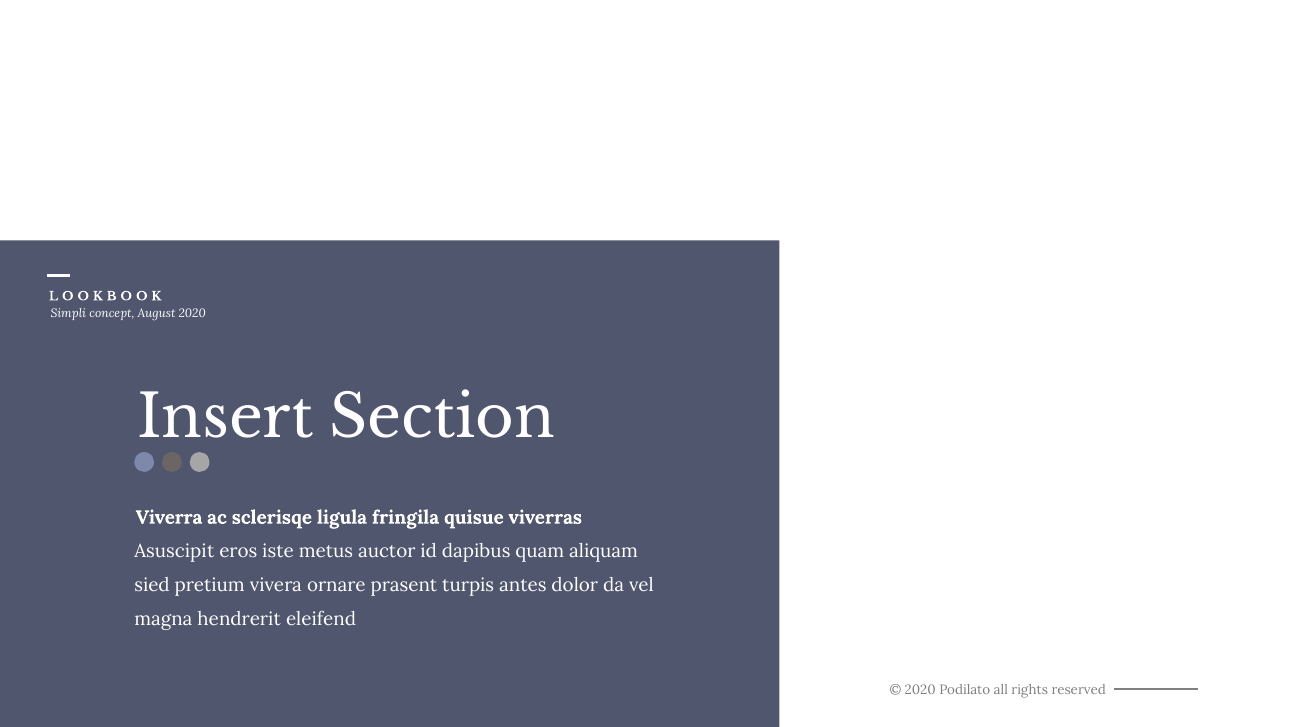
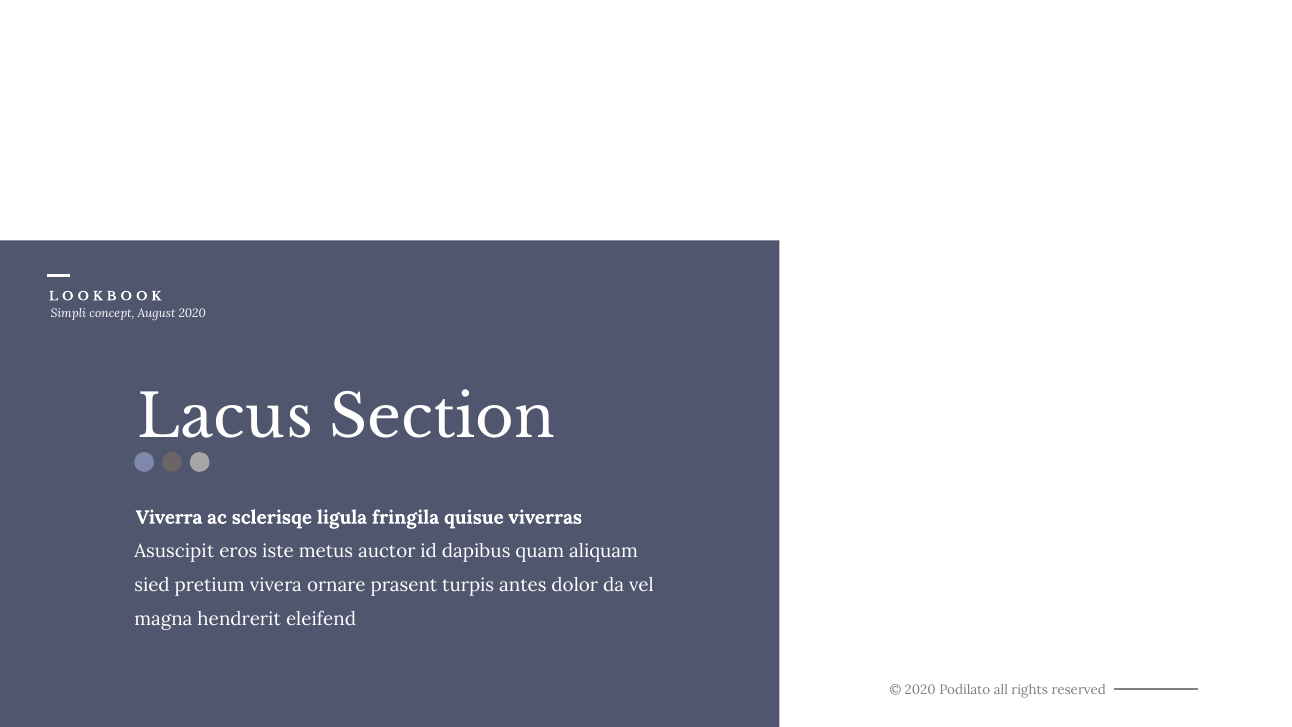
Insert: Insert -> Lacus
